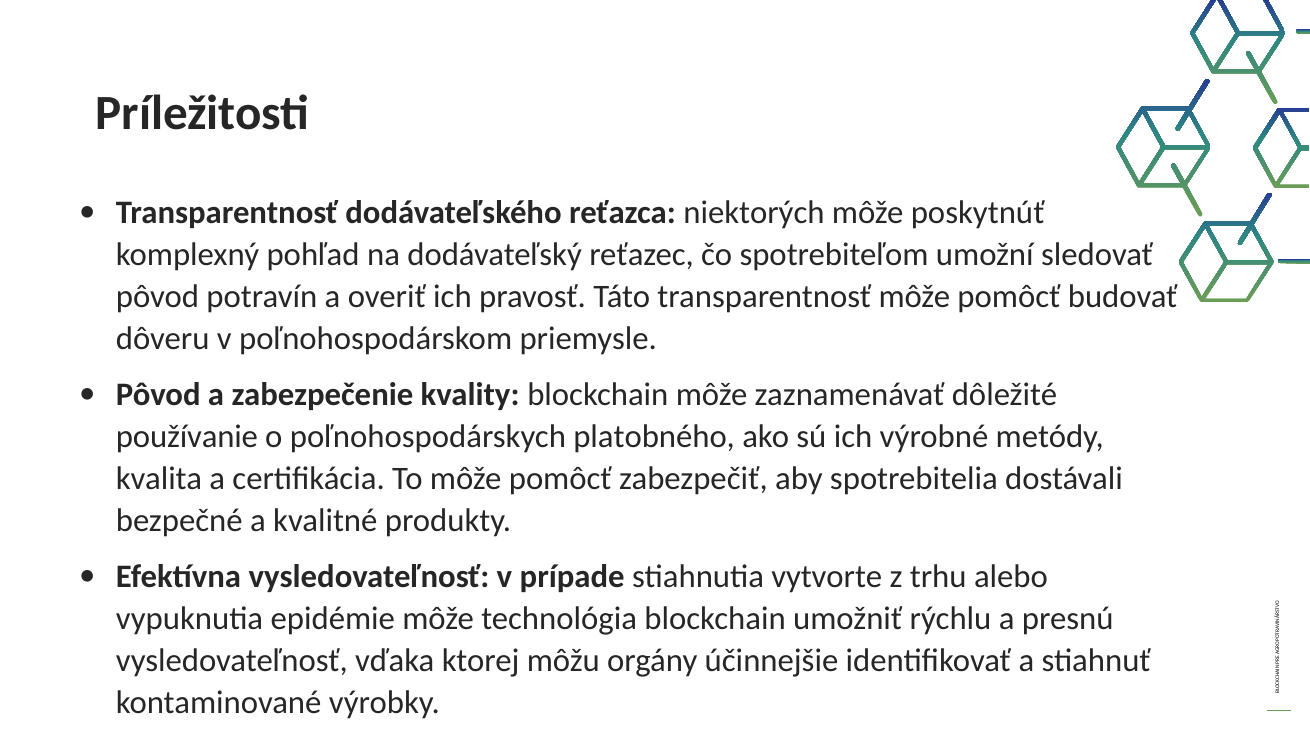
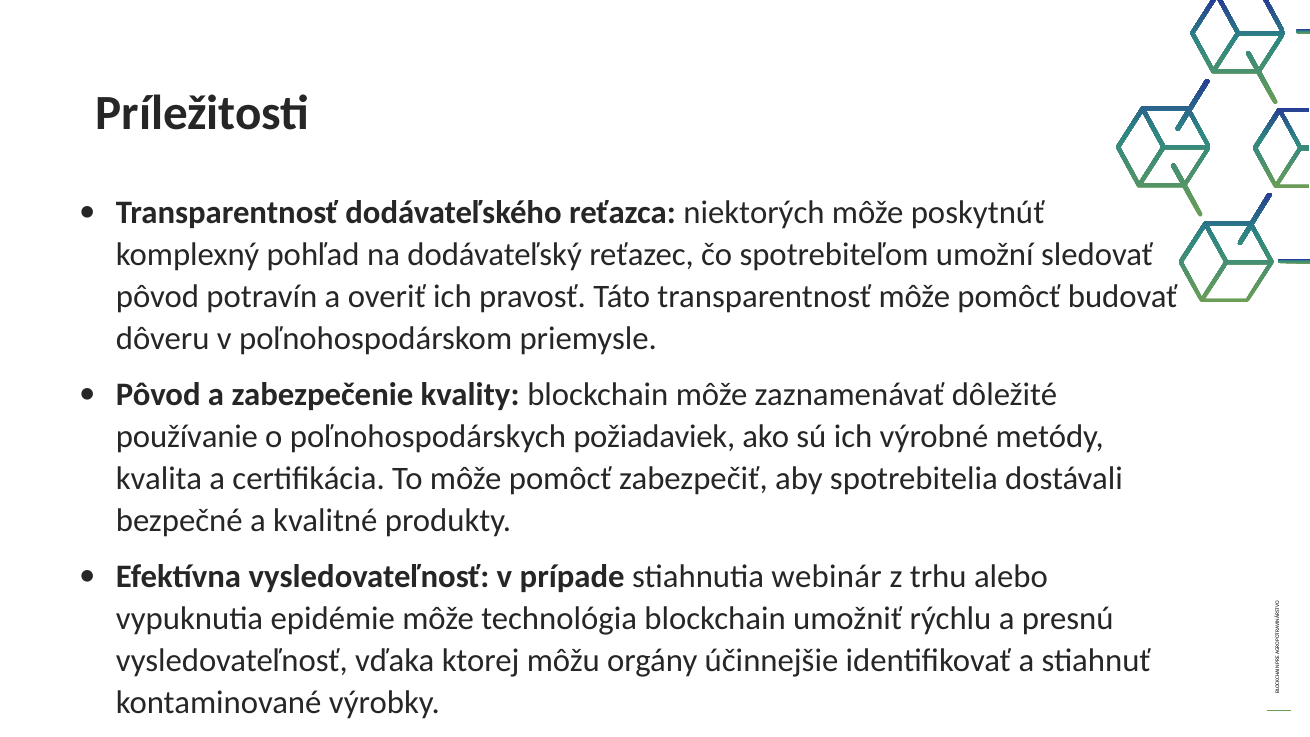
platobného: platobného -> požiadaviek
vytvorte: vytvorte -> webinár
